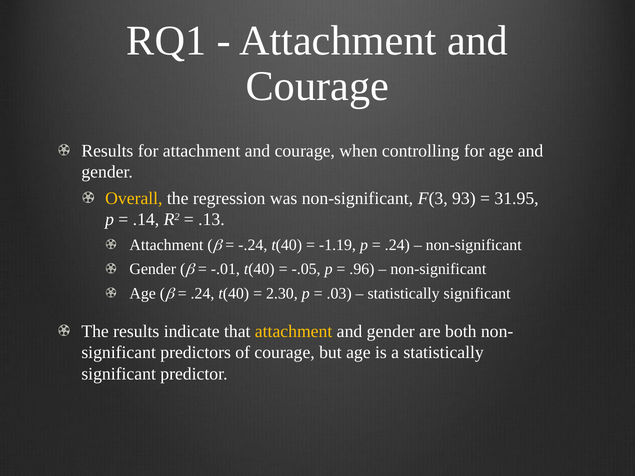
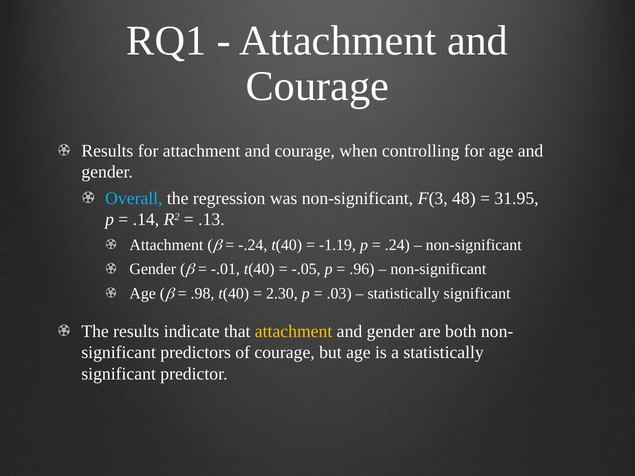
Overall colour: yellow -> light blue
93: 93 -> 48
.24 at (203, 294): .24 -> .98
